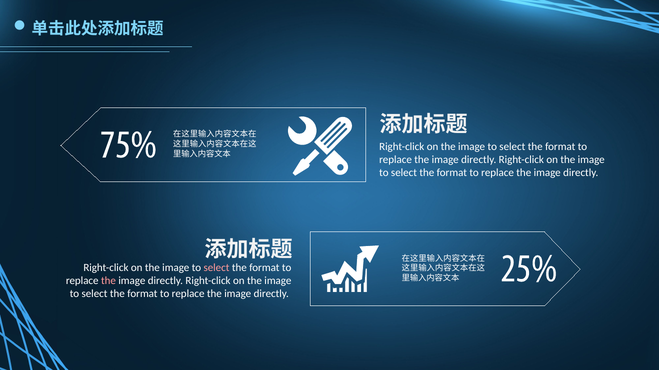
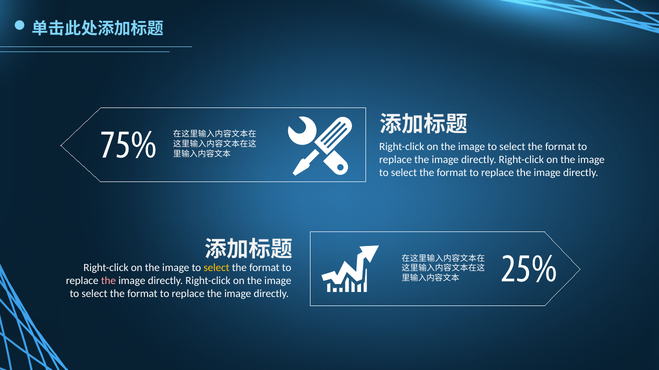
select at (216, 268) colour: pink -> yellow
